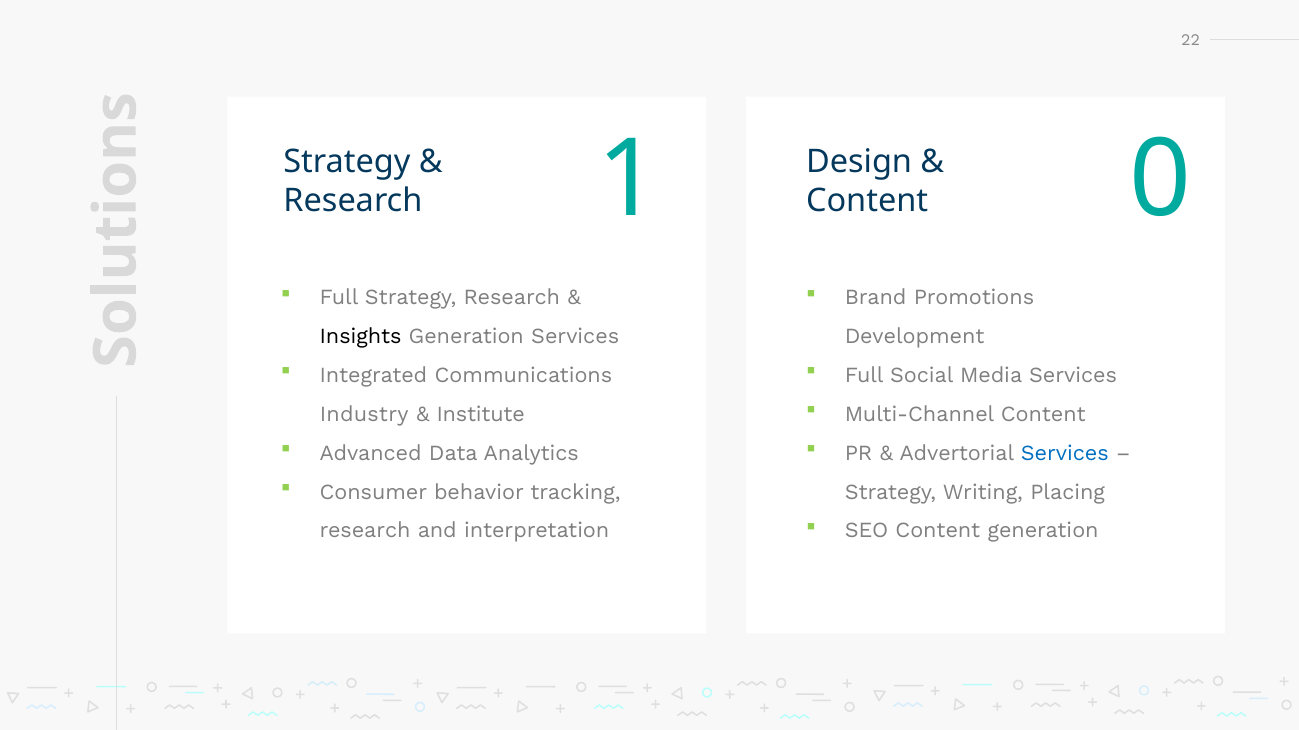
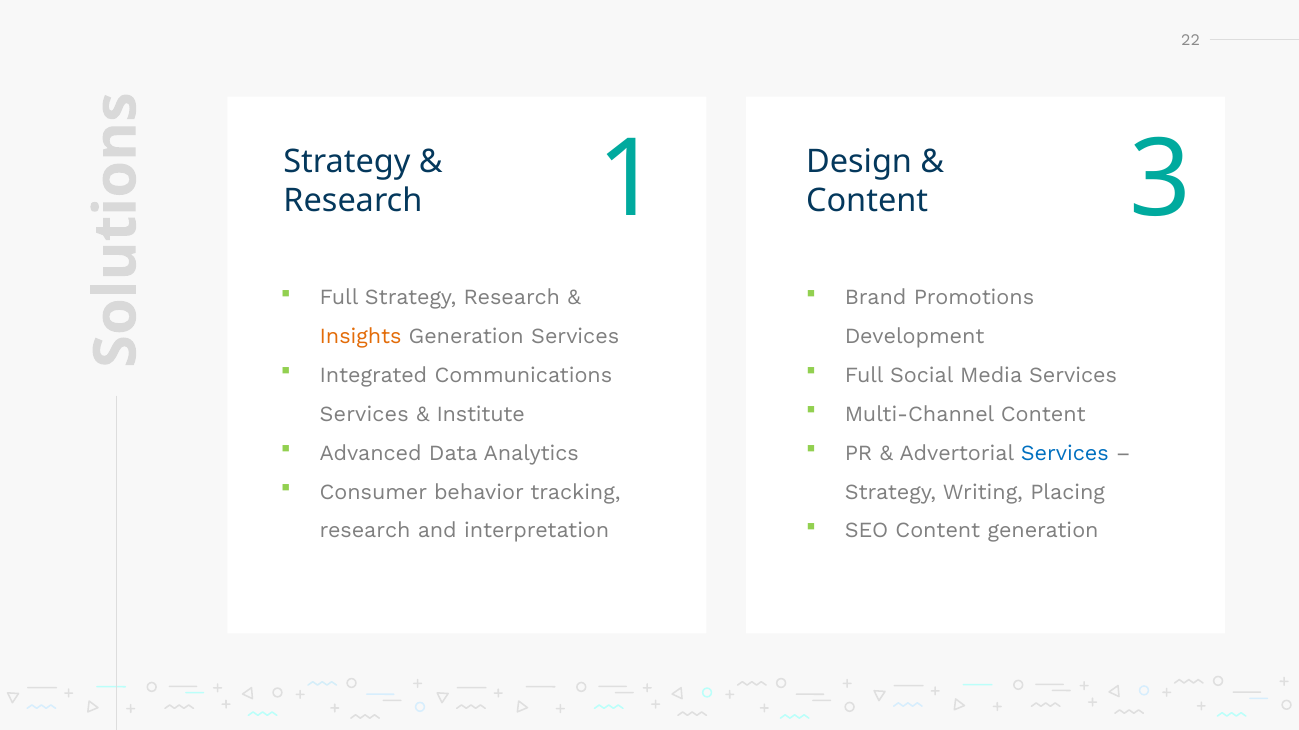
0: 0 -> 3
Insights colour: black -> orange
Industry at (364, 415): Industry -> Services
